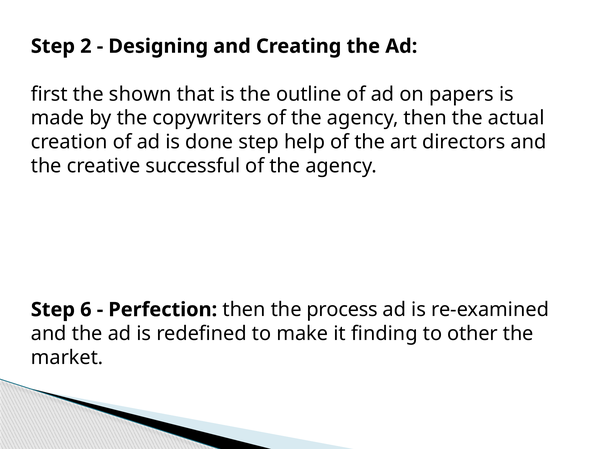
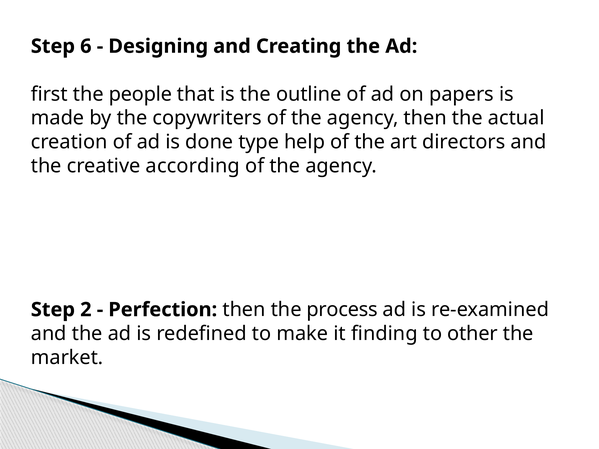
2: 2 -> 6
shown: shown -> people
done step: step -> type
successful: successful -> according
6: 6 -> 2
